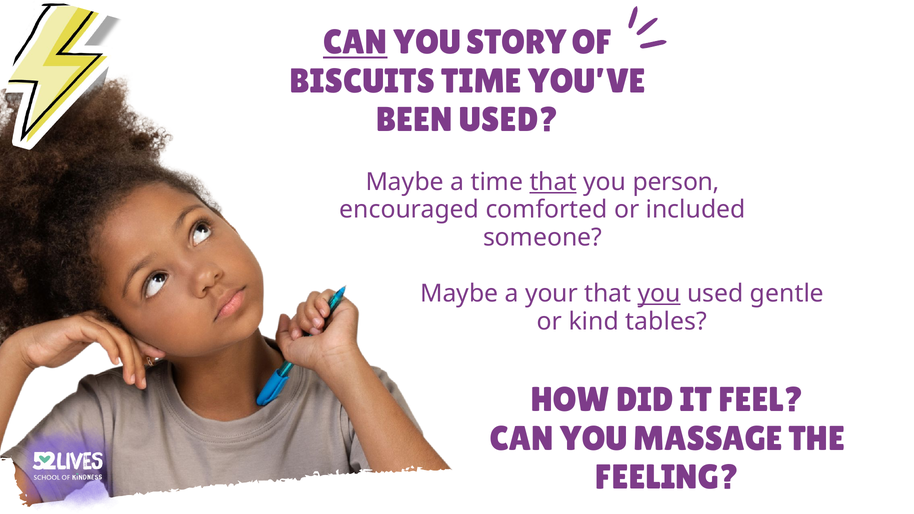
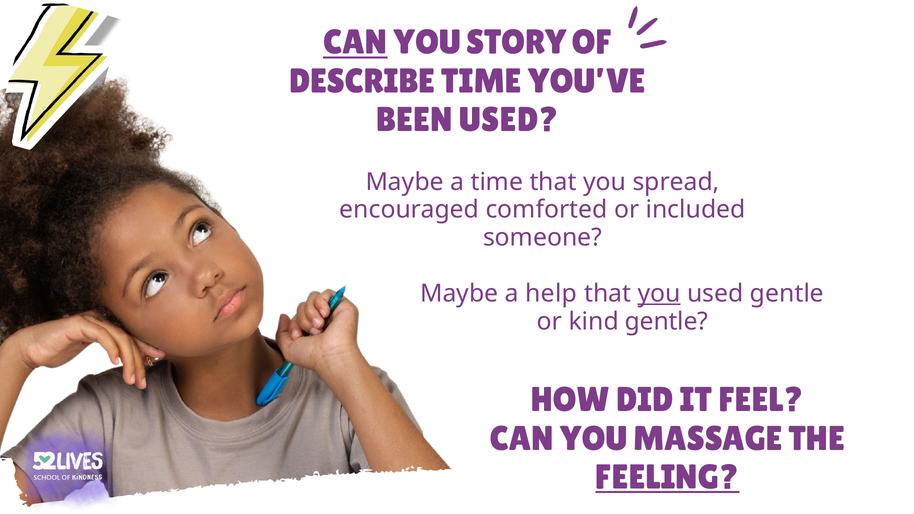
BISCUITS: BISCUITS -> DESCRIBE
that at (553, 182) underline: present -> none
person: person -> spread
your: your -> help
kind tables: tables -> gentle
FEELING underline: none -> present
